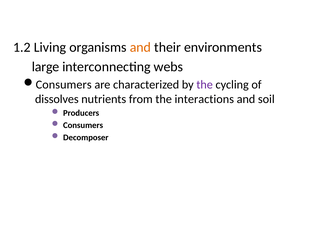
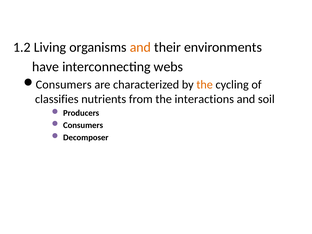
large: large -> have
the at (205, 85) colour: purple -> orange
dissolves: dissolves -> classifies
